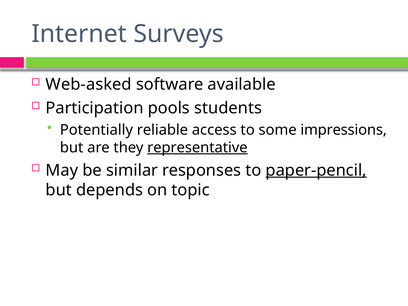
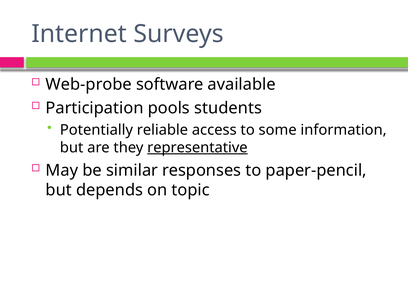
Web-asked: Web-asked -> Web-probe
impressions: impressions -> information
paper-pencil underline: present -> none
